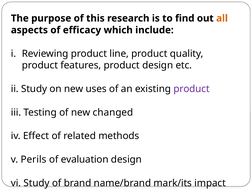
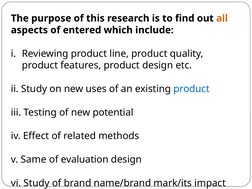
efficacy: efficacy -> entered
product at (191, 89) colour: purple -> blue
changed: changed -> potential
Perils: Perils -> Same
